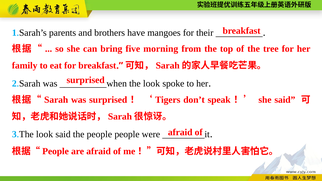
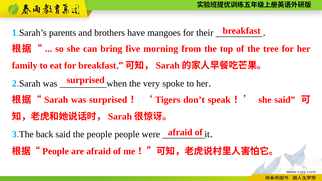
look at (151, 84): look -> very
look at (45, 134): look -> back
